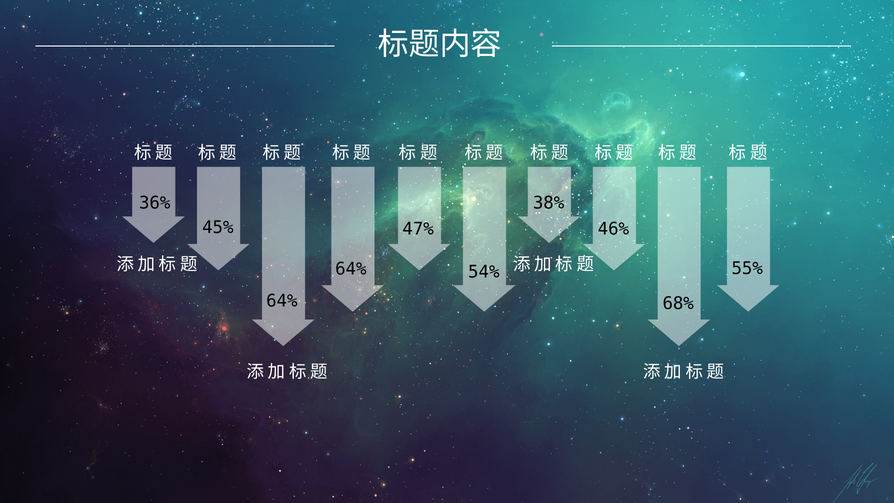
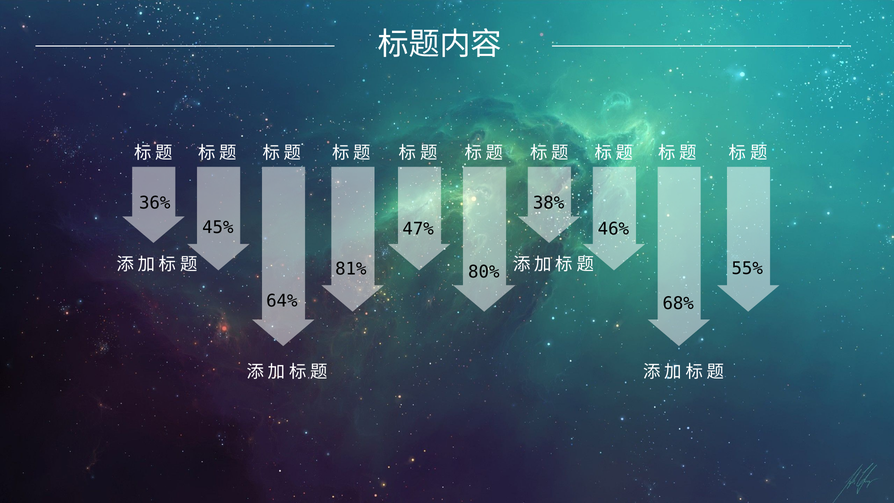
64% at (351, 269): 64% -> 81%
54%: 54% -> 80%
